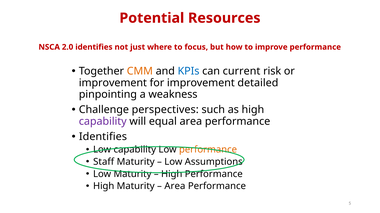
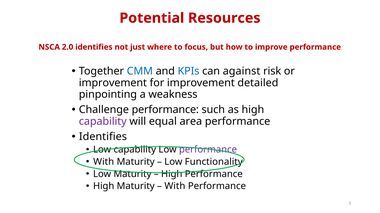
CMM colour: orange -> blue
current: current -> against
Challenge perspectives: perspectives -> performance
performance at (208, 150) colour: orange -> purple
Staff at (104, 162): Staff -> With
Assumptions: Assumptions -> Functionality
Area at (175, 187): Area -> With
